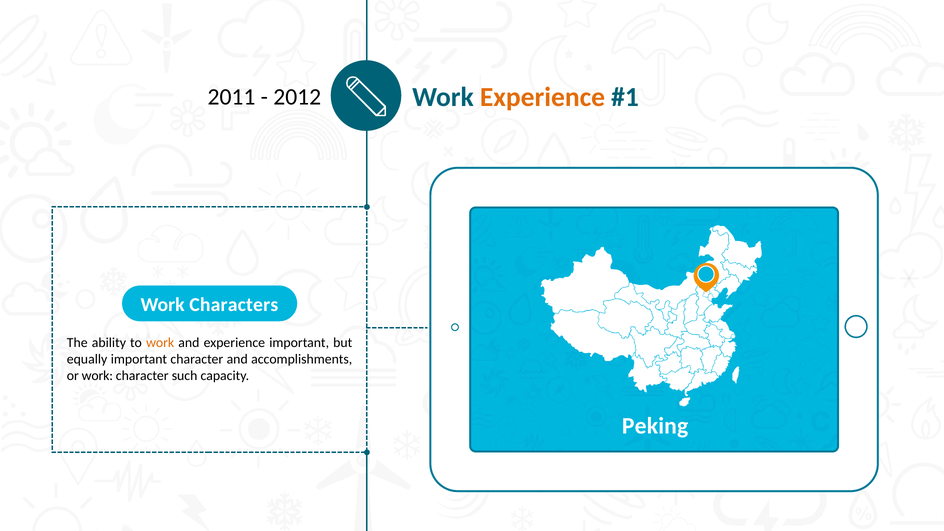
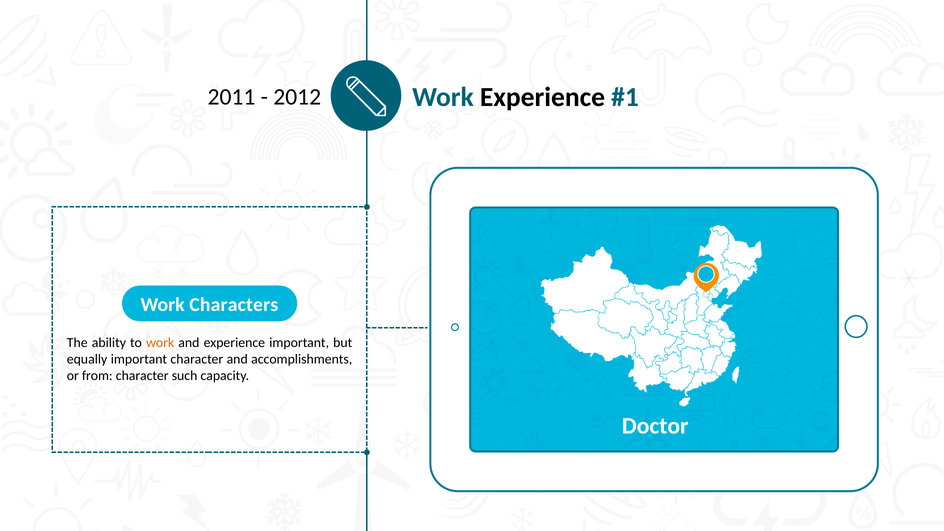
Experience at (542, 97) colour: orange -> black
or work: work -> from
Peking: Peking -> Doctor
